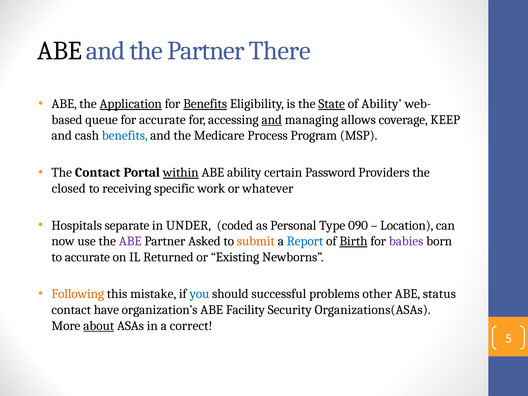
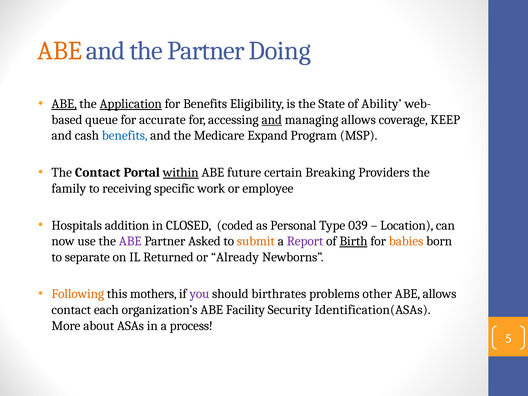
ABE at (60, 51) colour: black -> orange
There: There -> Doing
ABE at (64, 104) underline: none -> present
Benefits at (205, 104) underline: present -> none
State underline: present -> none
Process: Process -> Expand
ABE ability: ability -> future
Password: Password -> Breaking
closed: closed -> family
whatever: whatever -> employee
separate: separate -> addition
UNDER: UNDER -> CLOSED
090: 090 -> 039
Report colour: blue -> purple
babies colour: purple -> orange
to accurate: accurate -> separate
Existing: Existing -> Already
mistake: mistake -> mothers
you colour: blue -> purple
successful: successful -> birthrates
ABE status: status -> allows
have: have -> each
Organizations(ASAs: Organizations(ASAs -> Identification(ASAs
about underline: present -> none
correct: correct -> process
